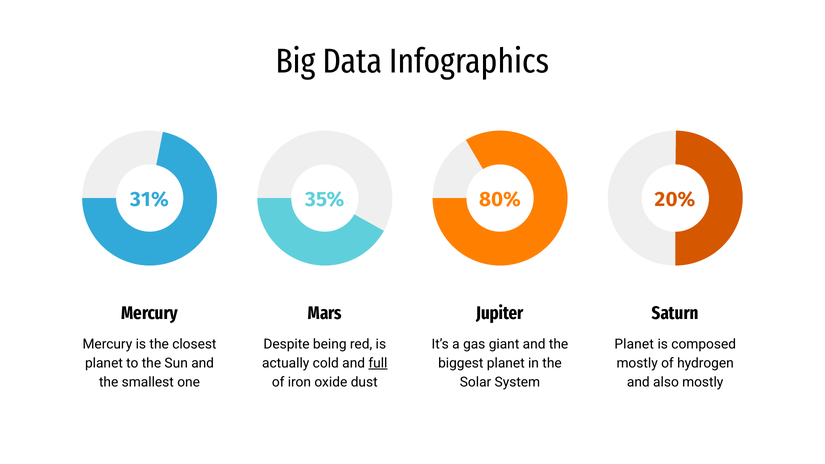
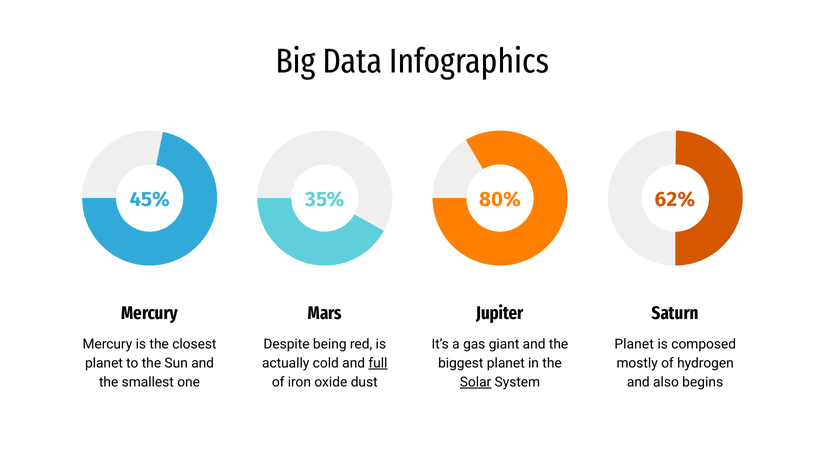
31%: 31% -> 45%
20%: 20% -> 62%
Solar underline: none -> present
also mostly: mostly -> begins
